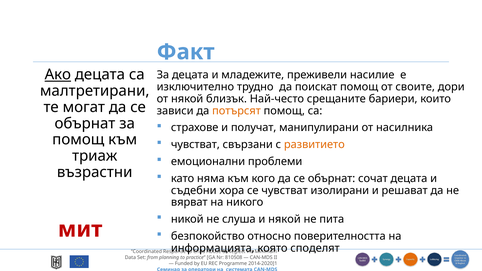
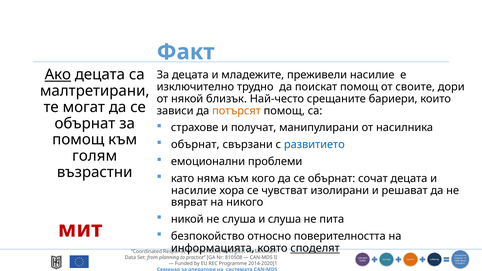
чувстват at (195, 145): чувстват -> обърнат
развитието colour: orange -> blue
триаж: триаж -> голям
съдебни at (194, 191): съдебни -> насилие
и някой: някой -> слуша
споделят underline: none -> present
